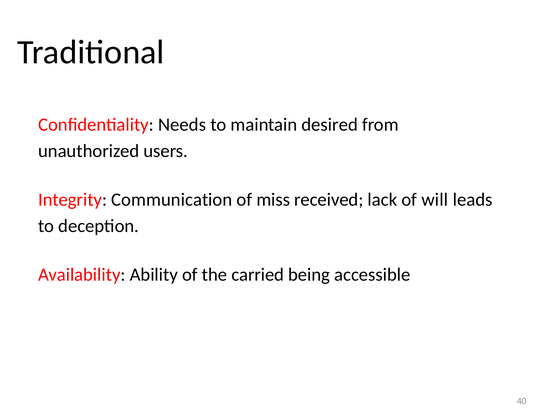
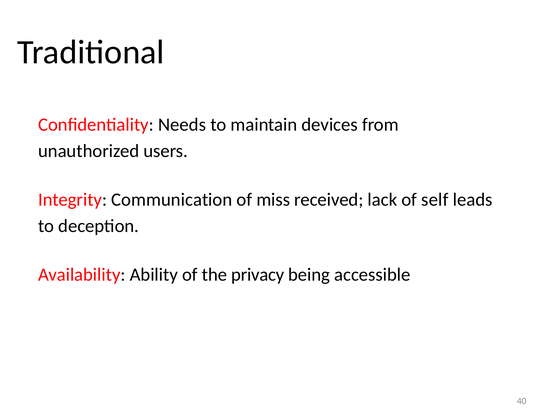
desired: desired -> devices
will: will -> self
carried: carried -> privacy
